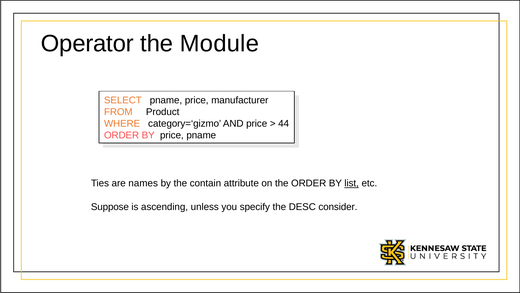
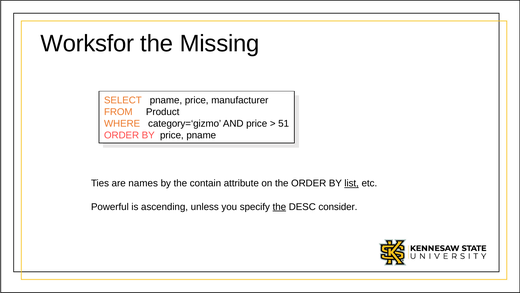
Operator: Operator -> Worksfor
Module: Module -> Missing
44: 44 -> 51
Suppose: Suppose -> Powerful
the at (279, 206) underline: none -> present
